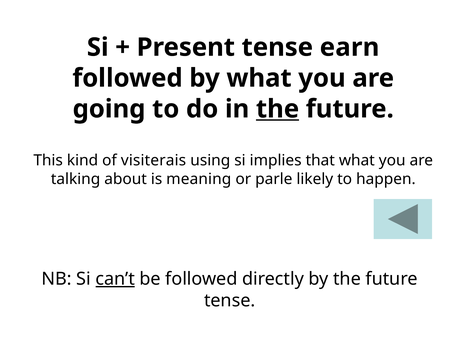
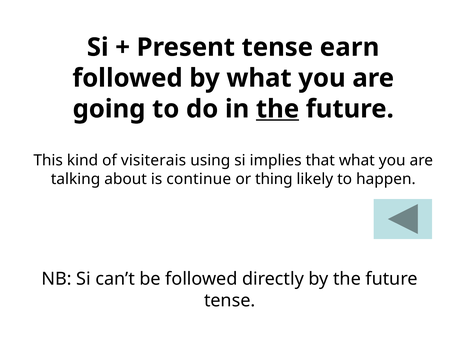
meaning: meaning -> continue
parle: parle -> thing
can’t underline: present -> none
